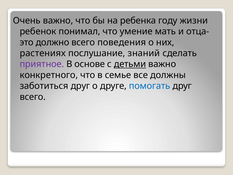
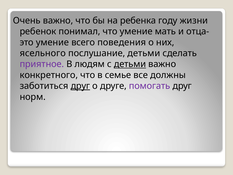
это должно: должно -> умение
растениях: растениях -> ясельного
послушание знаний: знаний -> детьми
основе: основе -> людям
друг at (80, 86) underline: none -> present
помогать colour: blue -> purple
всего at (33, 97): всего -> норм
